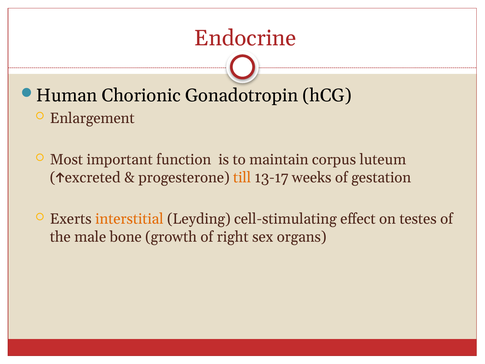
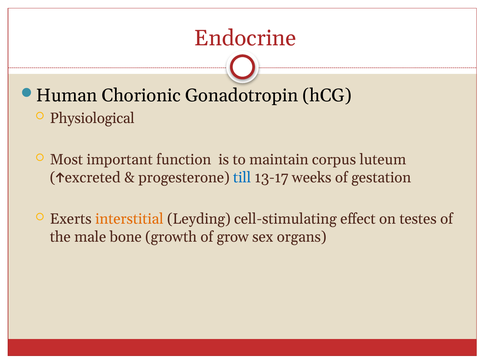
Enlargement: Enlargement -> Physiological
till colour: orange -> blue
right: right -> grow
